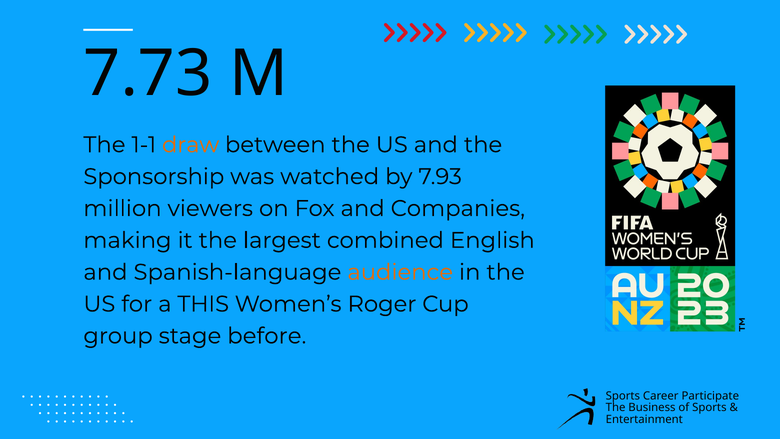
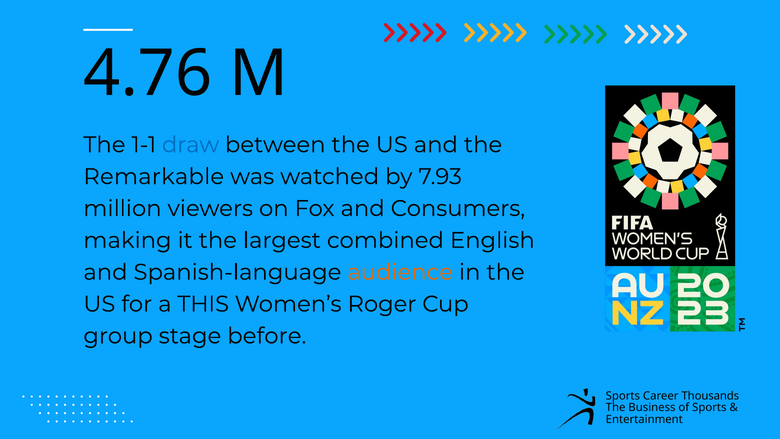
7.73: 7.73 -> 4.76
draw colour: orange -> blue
Sponsorship: Sponsorship -> Remarkable
Companies: Companies -> Consumers
Participate: Participate -> Thousands
